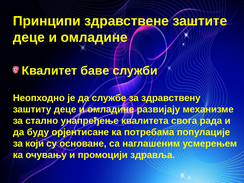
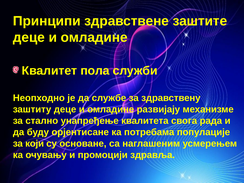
баве: баве -> пола
